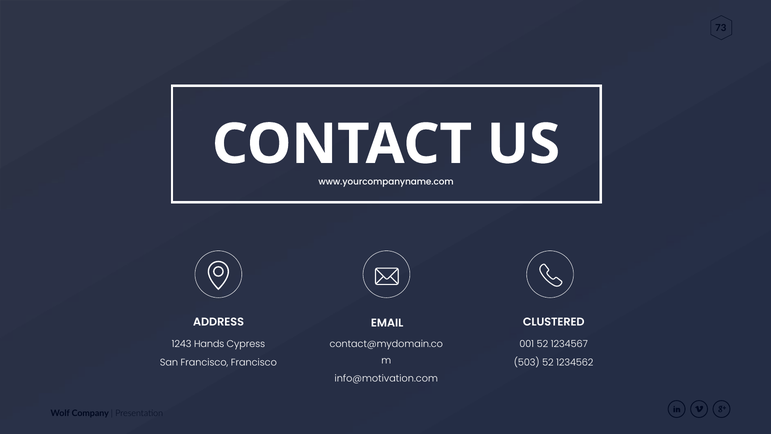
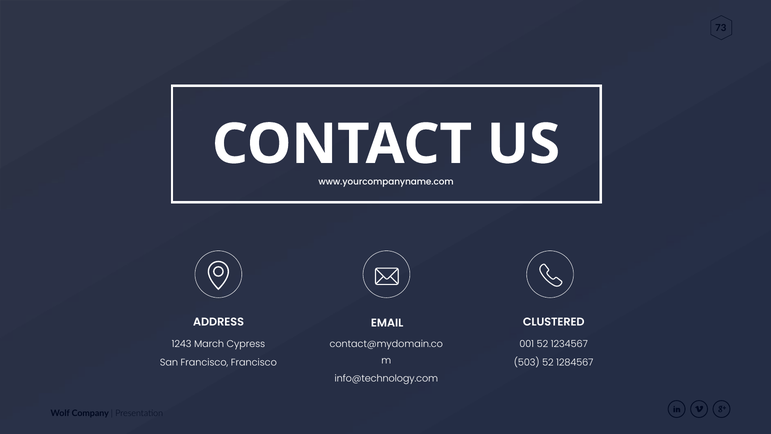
Hands: Hands -> March
1234562: 1234562 -> 1284567
info@motivation.com: info@motivation.com -> info@technology.com
